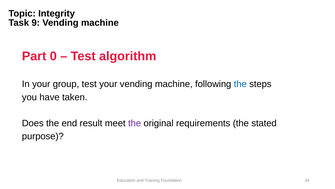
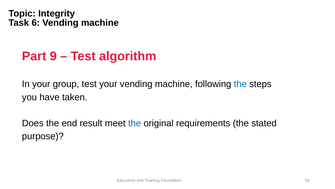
9: 9 -> 6
0: 0 -> 9
the at (135, 123) colour: purple -> blue
